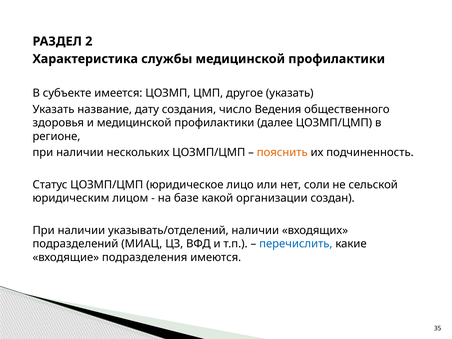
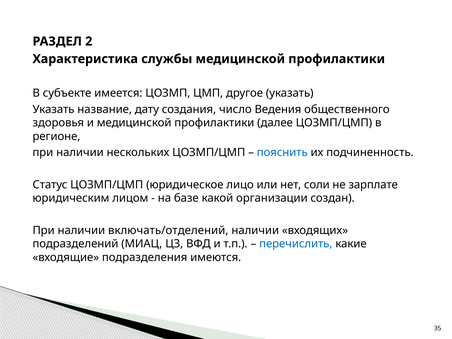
пояснить colour: orange -> blue
сельской: сельской -> зарплате
указывать/отделений: указывать/отделений -> включать/отделений
